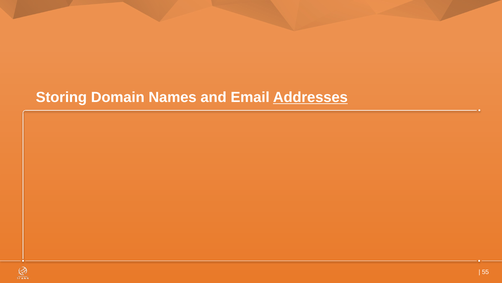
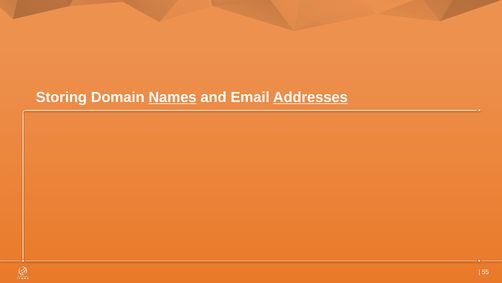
Names underline: none -> present
